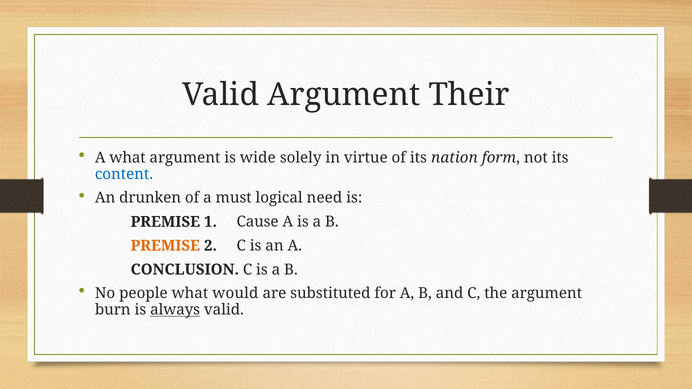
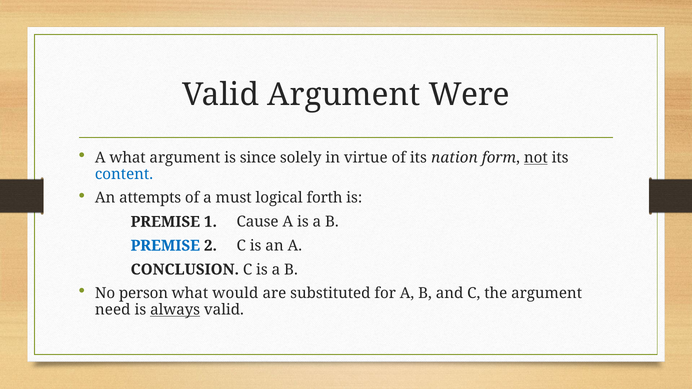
Their: Their -> Were
wide: wide -> since
not underline: none -> present
drunken: drunken -> attempts
need: need -> forth
PREMISE at (165, 246) colour: orange -> blue
people: people -> person
burn: burn -> need
